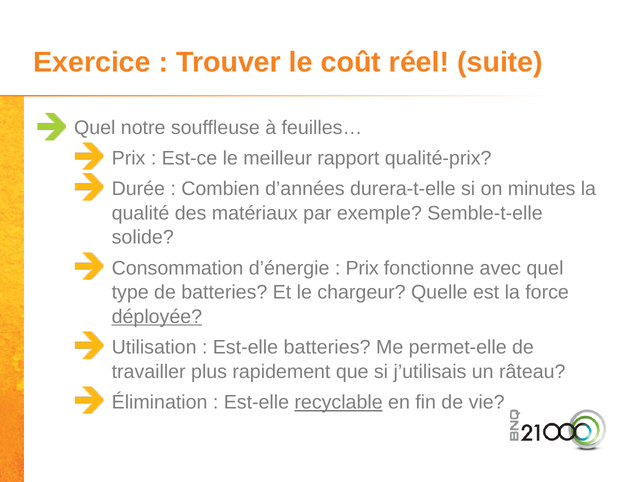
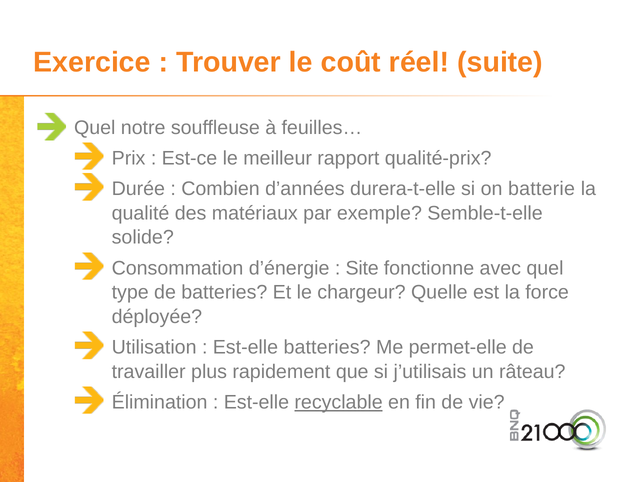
minutes: minutes -> batterie
Prix at (362, 268): Prix -> Site
déployée underline: present -> none
